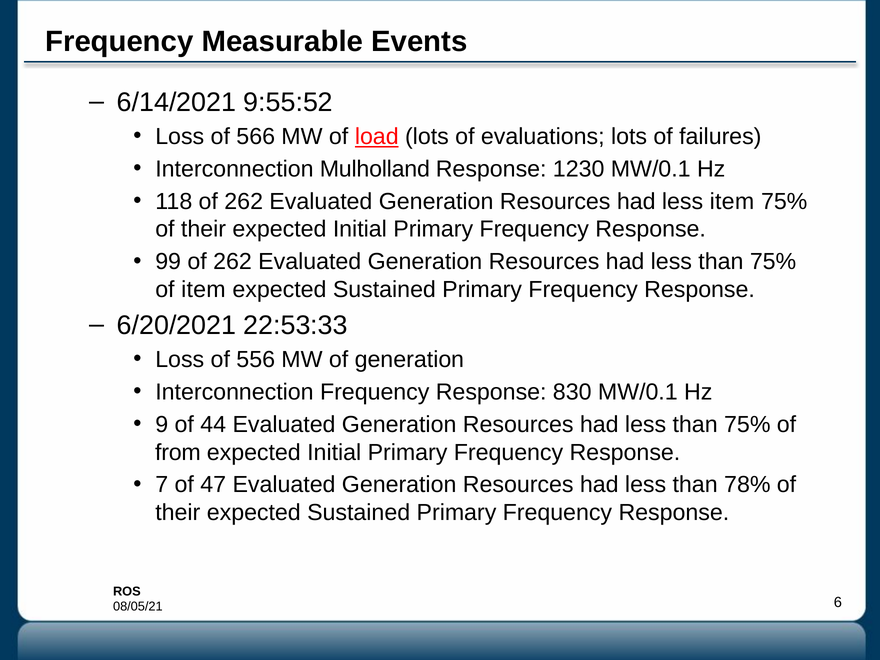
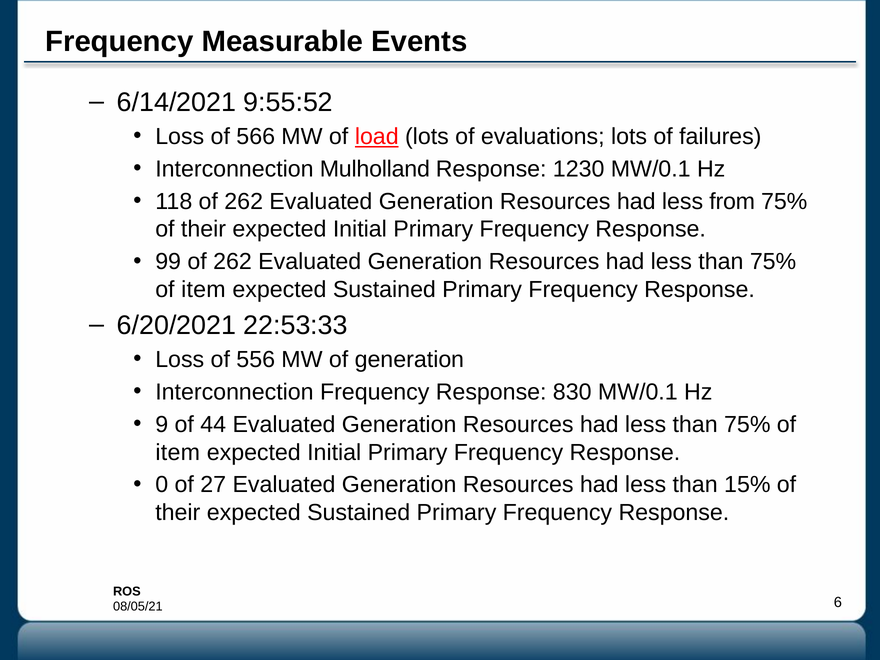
less item: item -> from
from at (178, 452): from -> item
7: 7 -> 0
47: 47 -> 27
78%: 78% -> 15%
